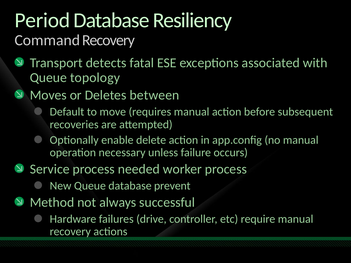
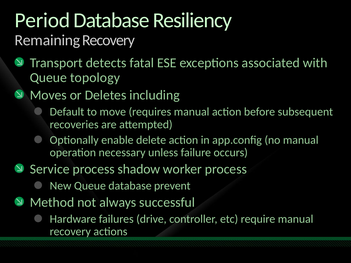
Command: Command -> Remaining
between: between -> including
needed: needed -> shadow
